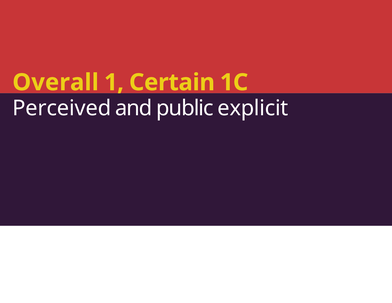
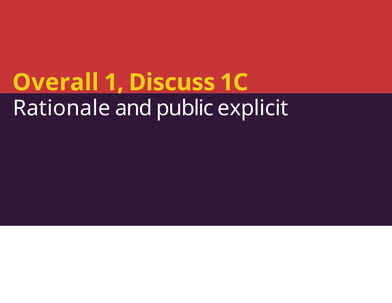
Certain: Certain -> Discuss
Perceived: Perceived -> Rationale
